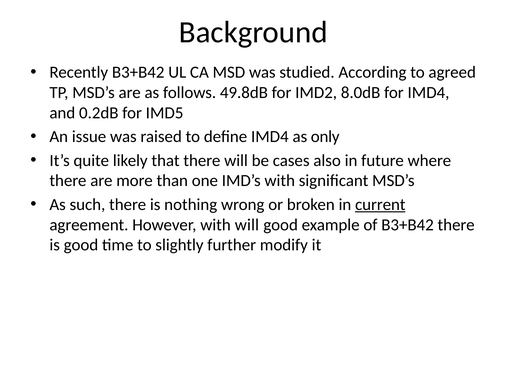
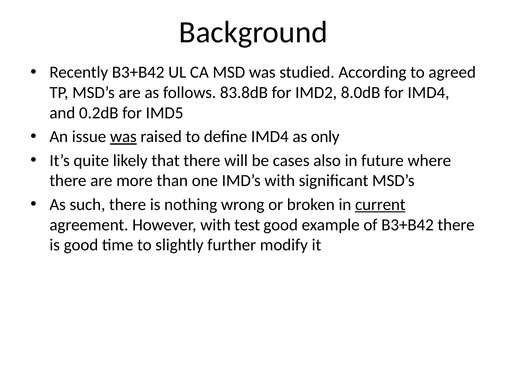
49.8dB: 49.8dB -> 83.8dB
was at (123, 136) underline: none -> present
with will: will -> test
